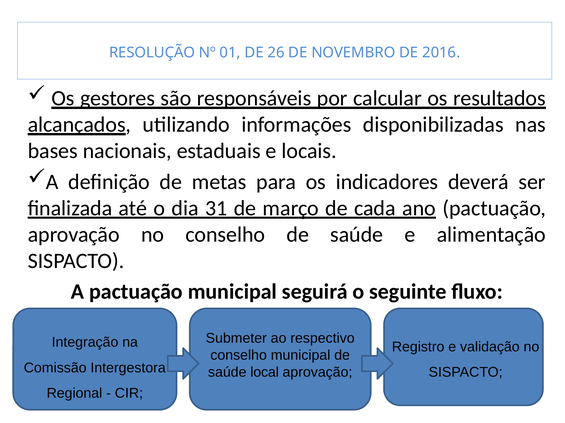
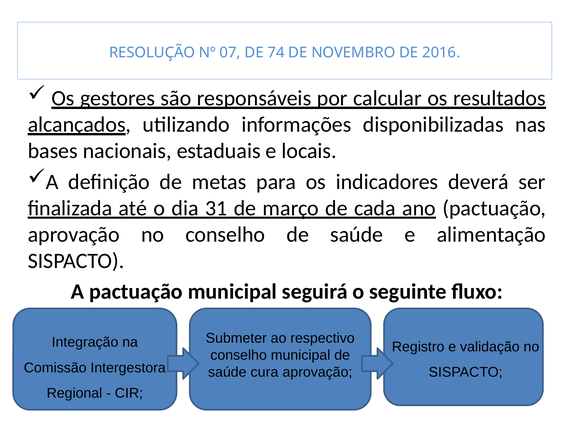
01: 01 -> 07
26: 26 -> 74
local: local -> cura
